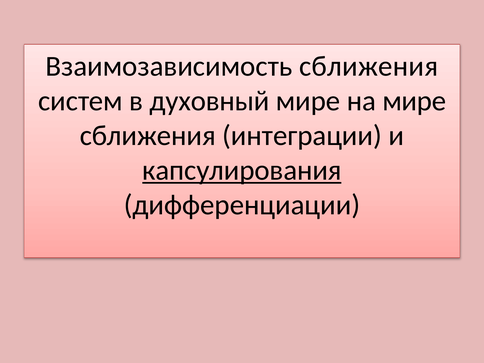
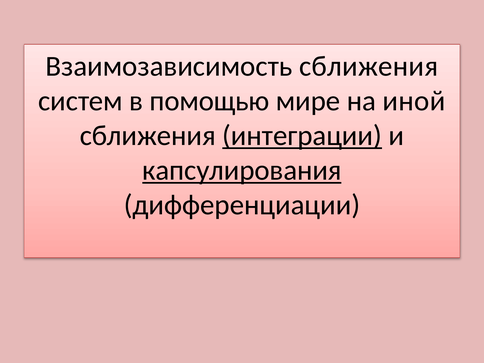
духовный: духовный -> помощью
на мире: мире -> иной
интеграции underline: none -> present
